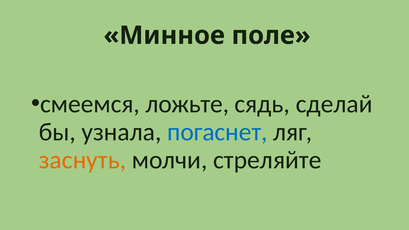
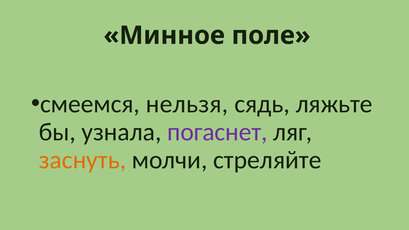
ложьте: ложьте -> нельзя
сделай: сделай -> ляжьте
погаснет colour: blue -> purple
